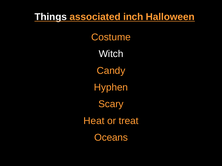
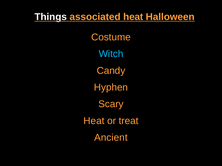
associated inch: inch -> heat
Witch colour: white -> light blue
Oceans: Oceans -> Ancient
